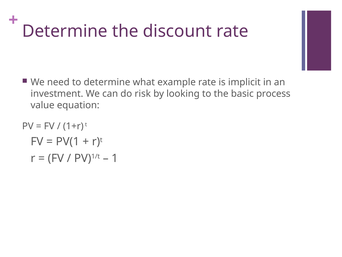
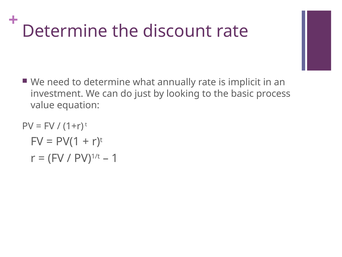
example: example -> annually
risk: risk -> just
